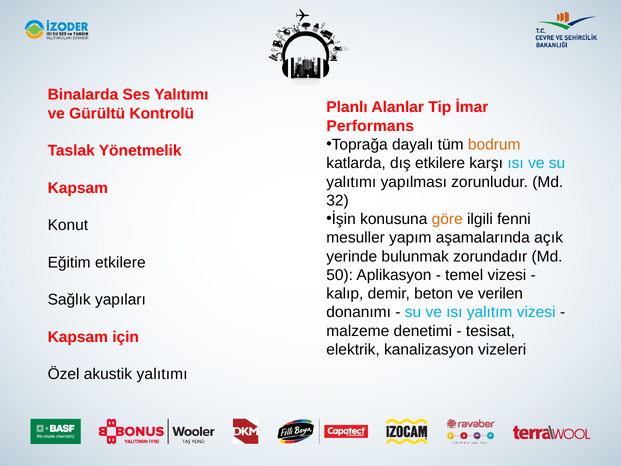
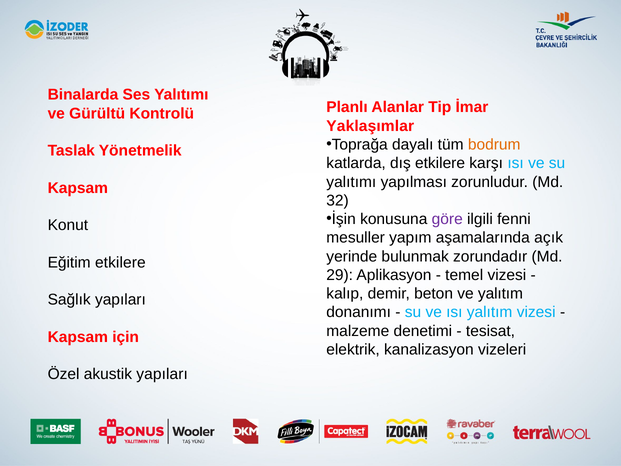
Performans: Performans -> Yaklaşımlar
göre colour: orange -> purple
50: 50 -> 29
ve verilen: verilen -> yalıtım
akustik yalıtımı: yalıtımı -> yapıları
